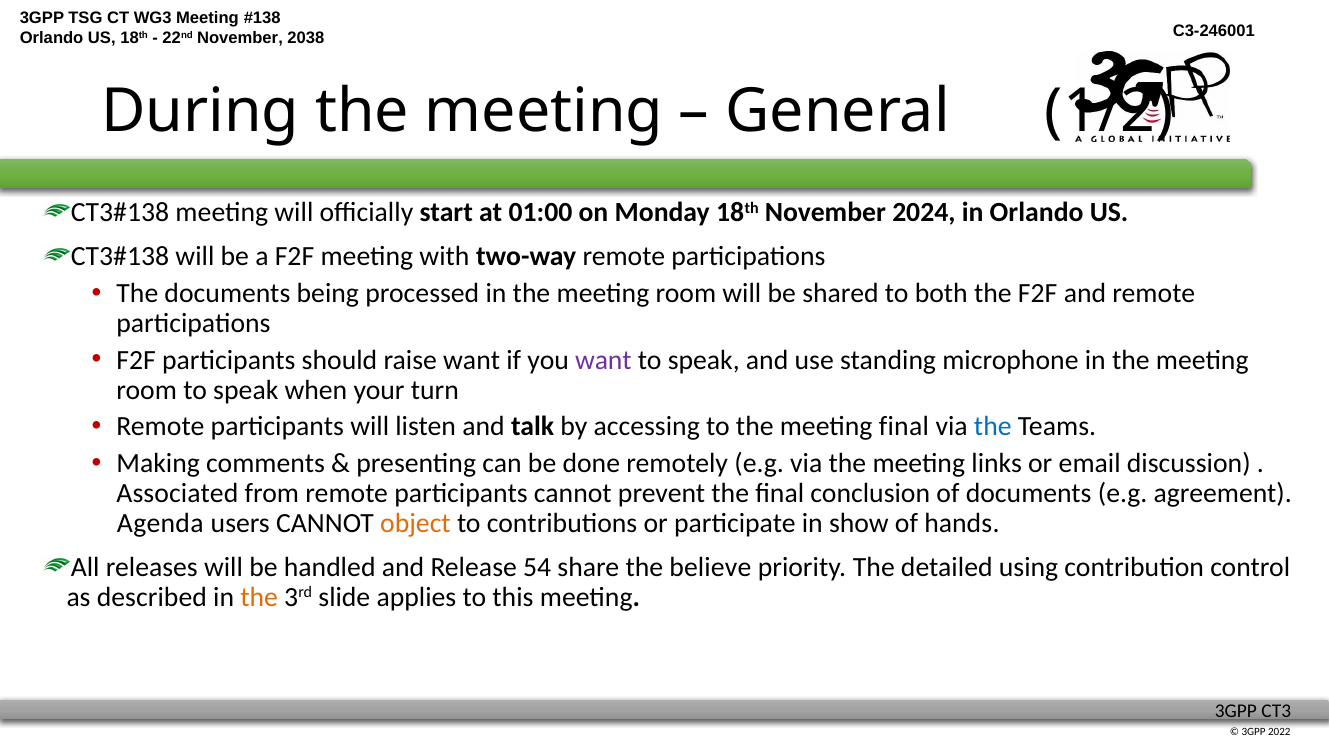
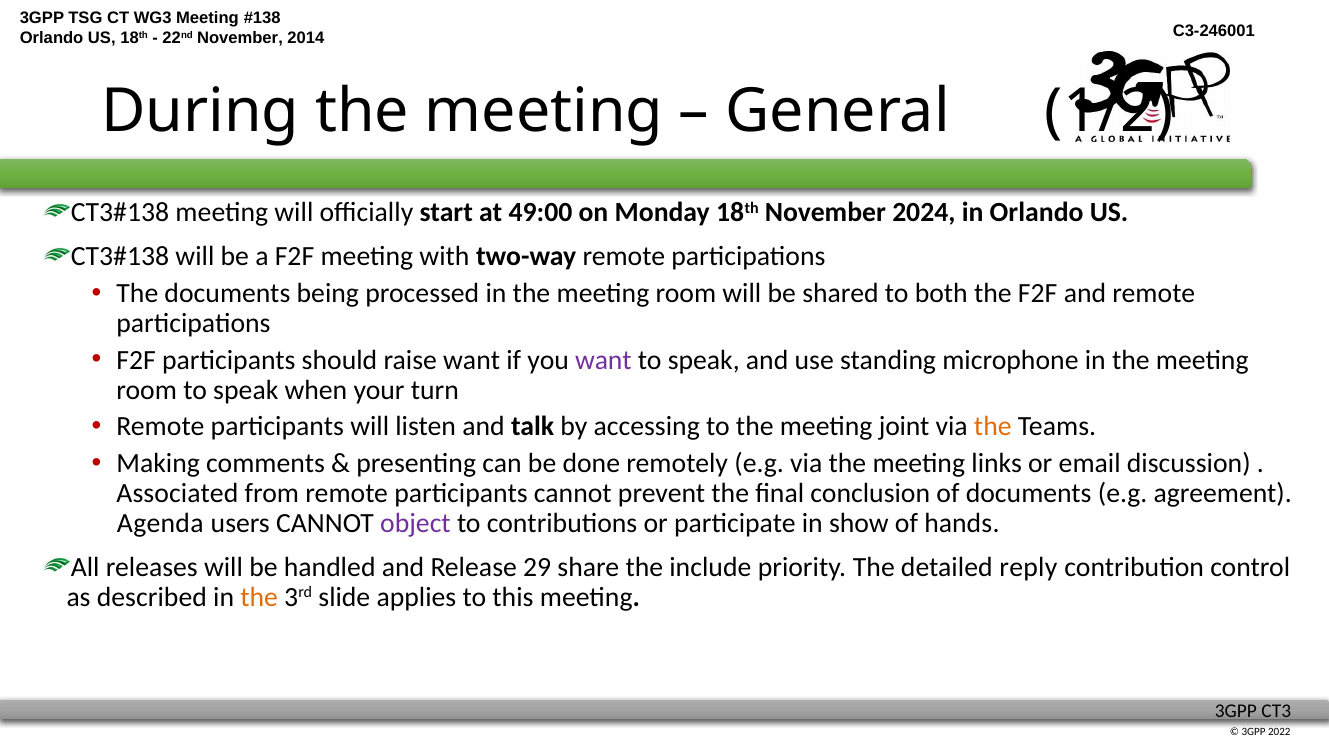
2038: 2038 -> 2014
01:00: 01:00 -> 49:00
meeting final: final -> joint
the at (993, 426) colour: blue -> orange
object colour: orange -> purple
54: 54 -> 29
believe: believe -> include
using: using -> reply
